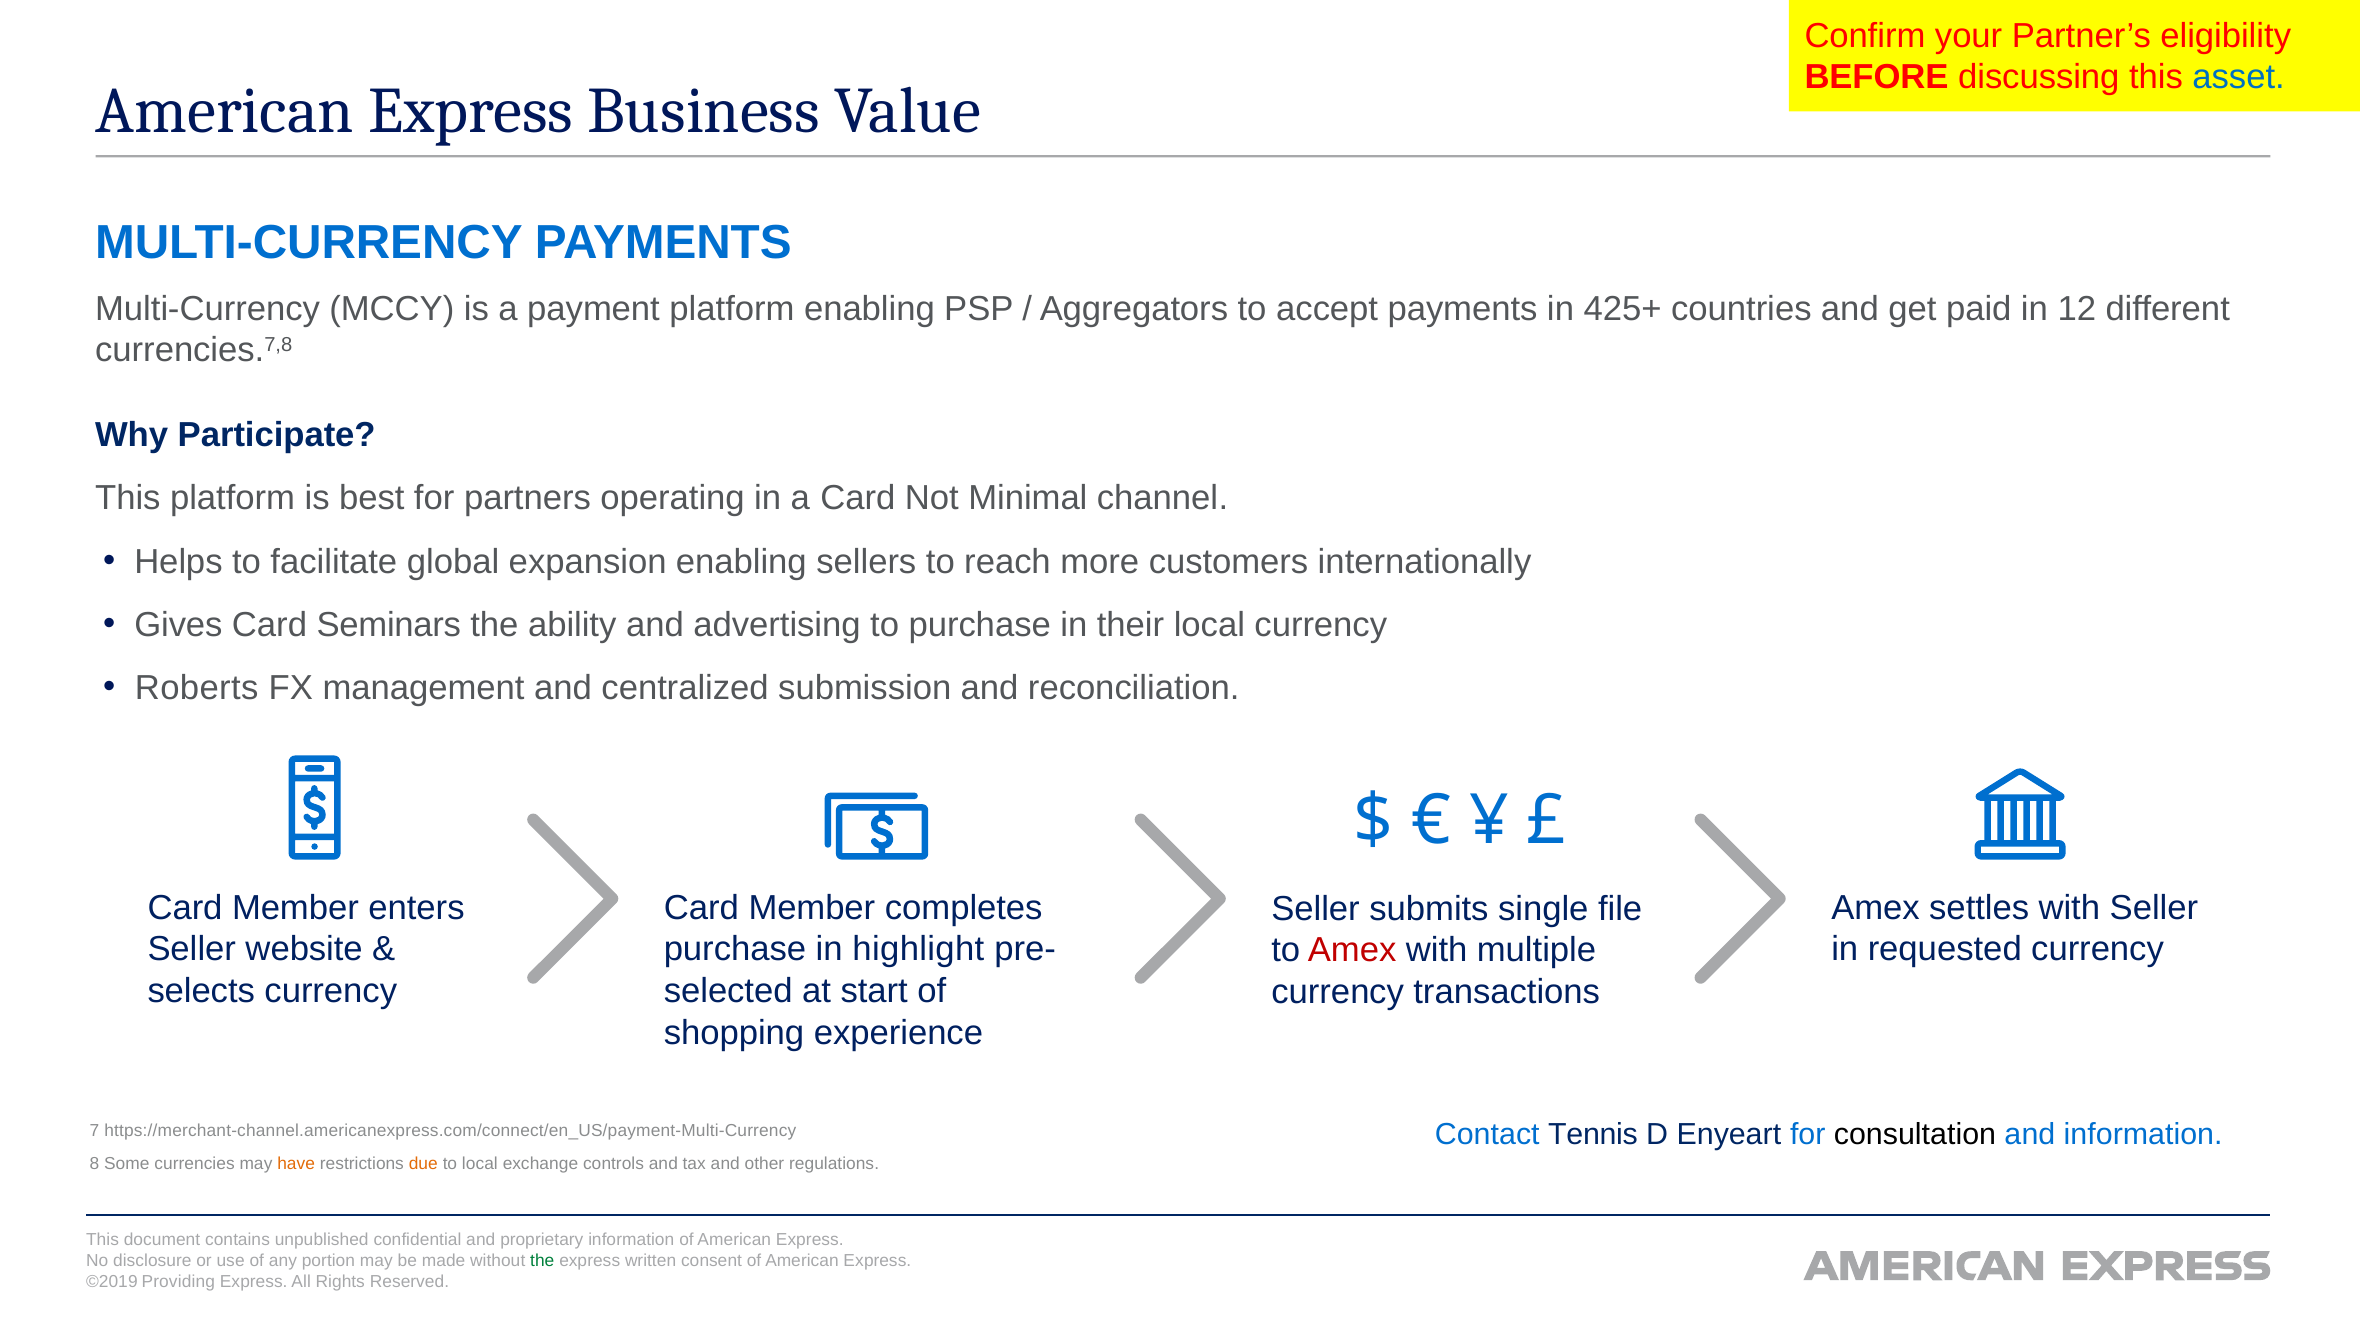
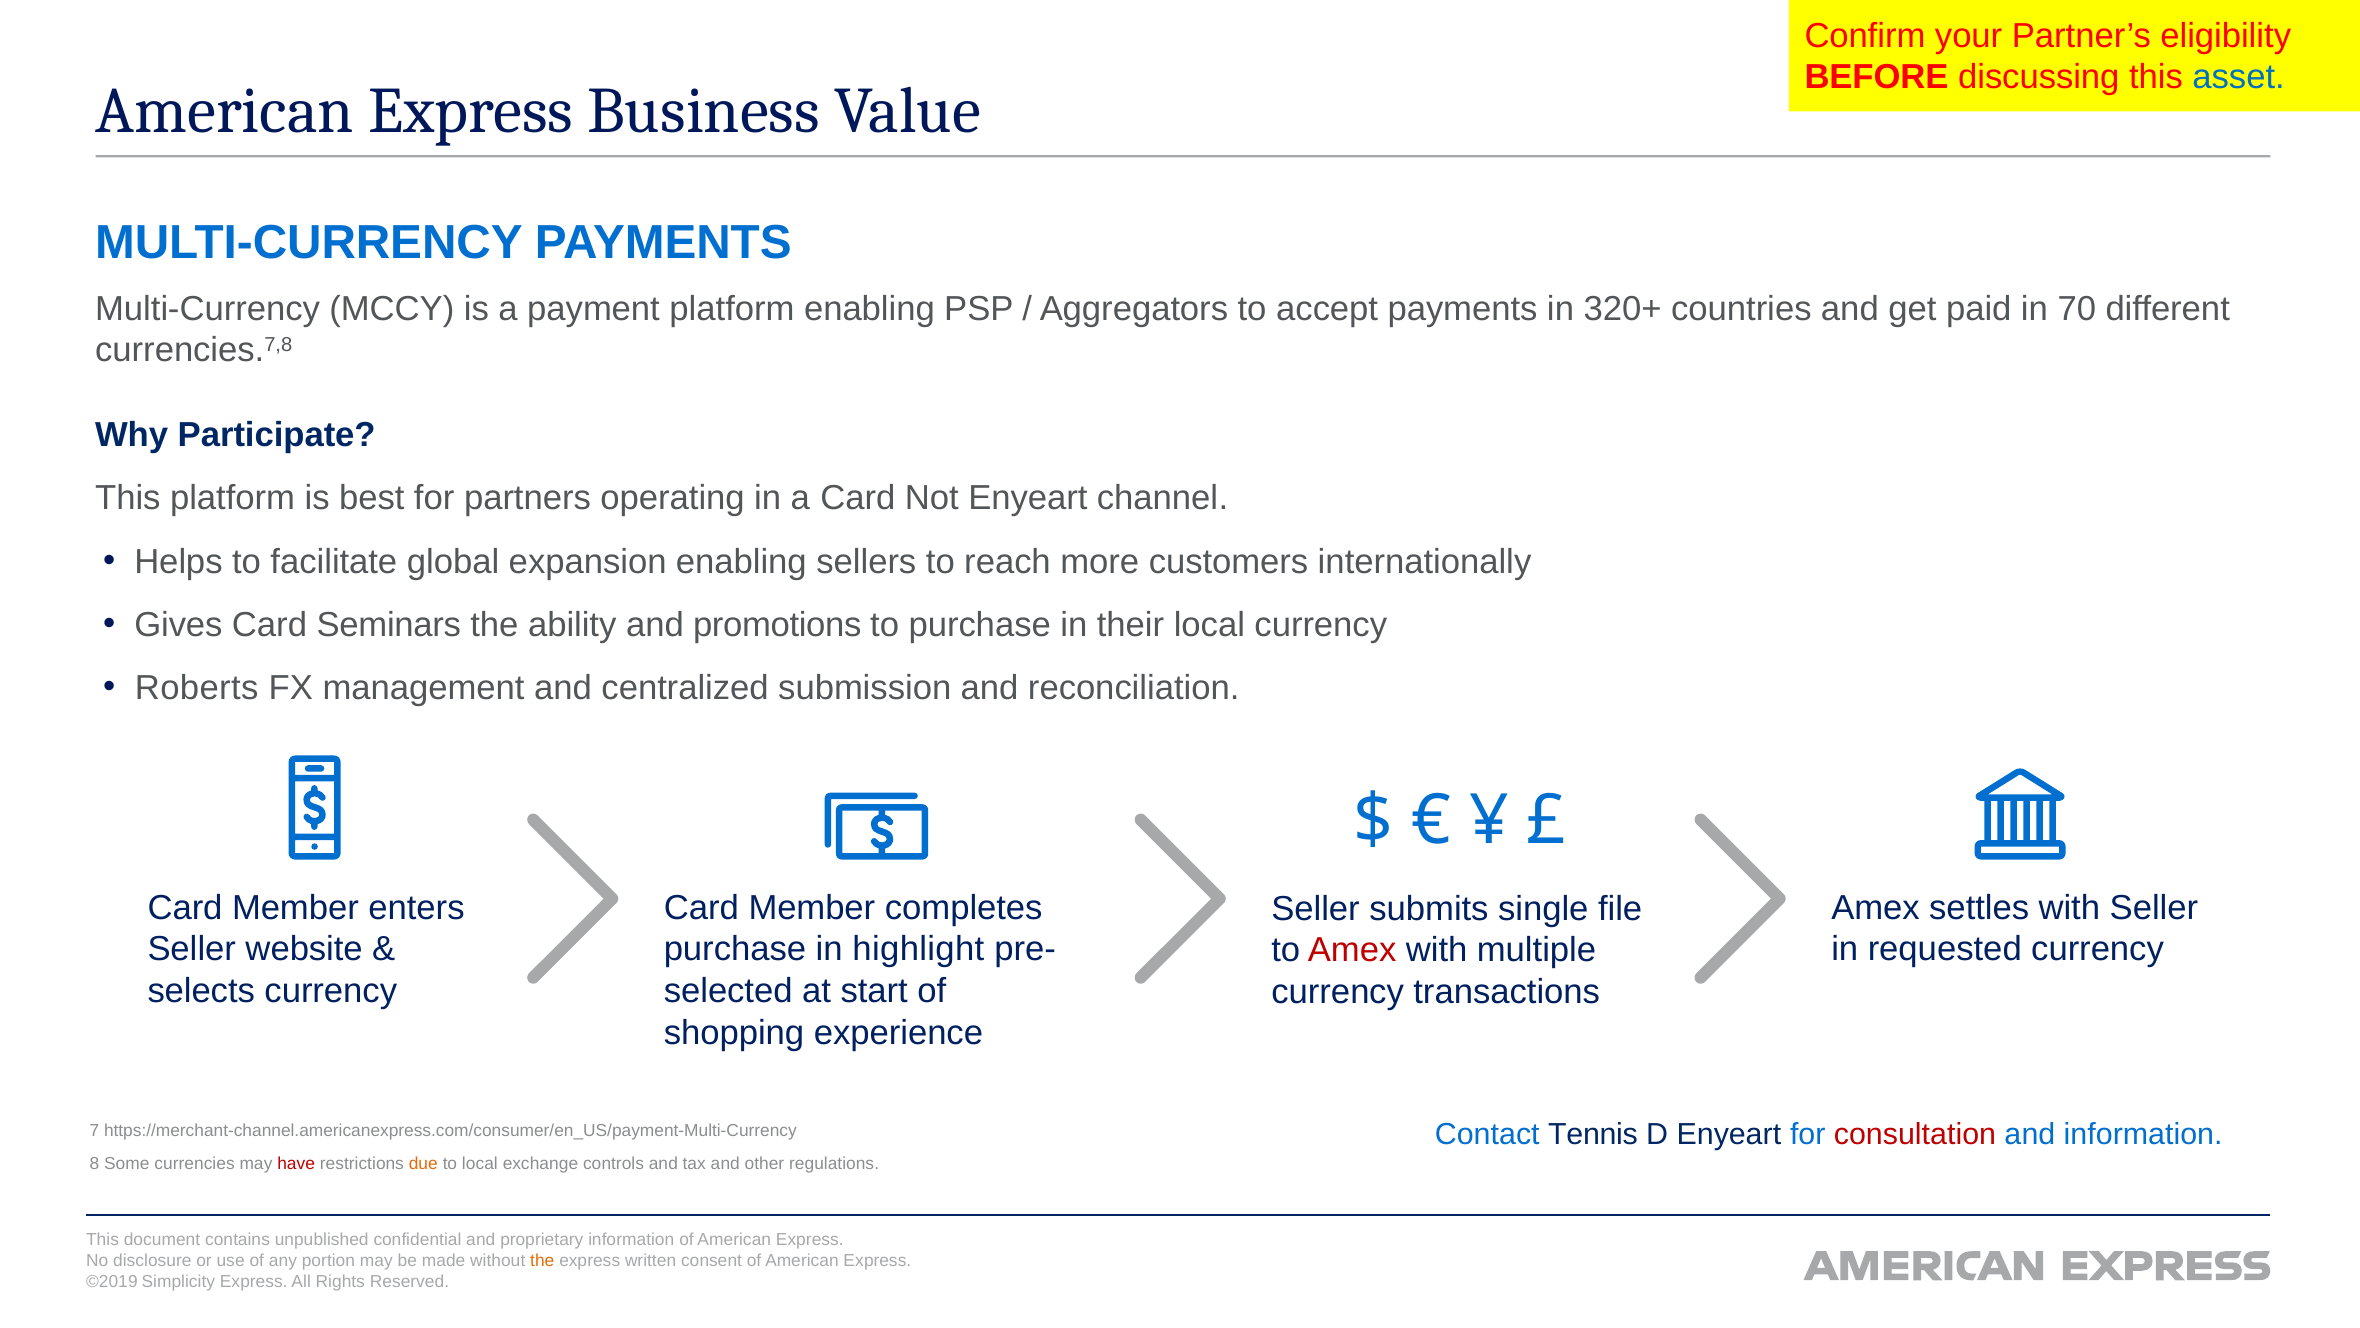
425+: 425+ -> 320+
12: 12 -> 70
Not Minimal: Minimal -> Enyeart
advertising: advertising -> promotions
consultation colour: black -> red
https://merchant-channel.americanexpress.com/connect/en_US/payment-Multi-Currency: https://merchant-channel.americanexpress.com/connect/en_US/payment-Multi-Currency -> https://merchant-channel.americanexpress.com/consumer/en_US/payment-Multi-Currency
have colour: orange -> red
the at (542, 1260) colour: green -> orange
Providing: Providing -> Simplicity
